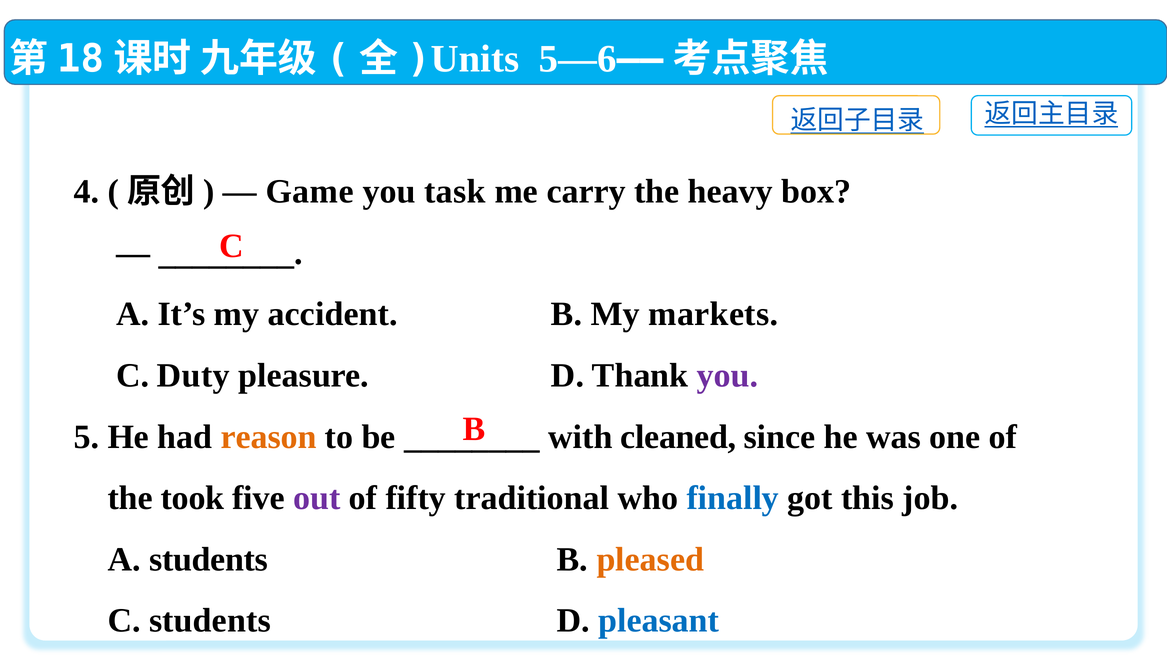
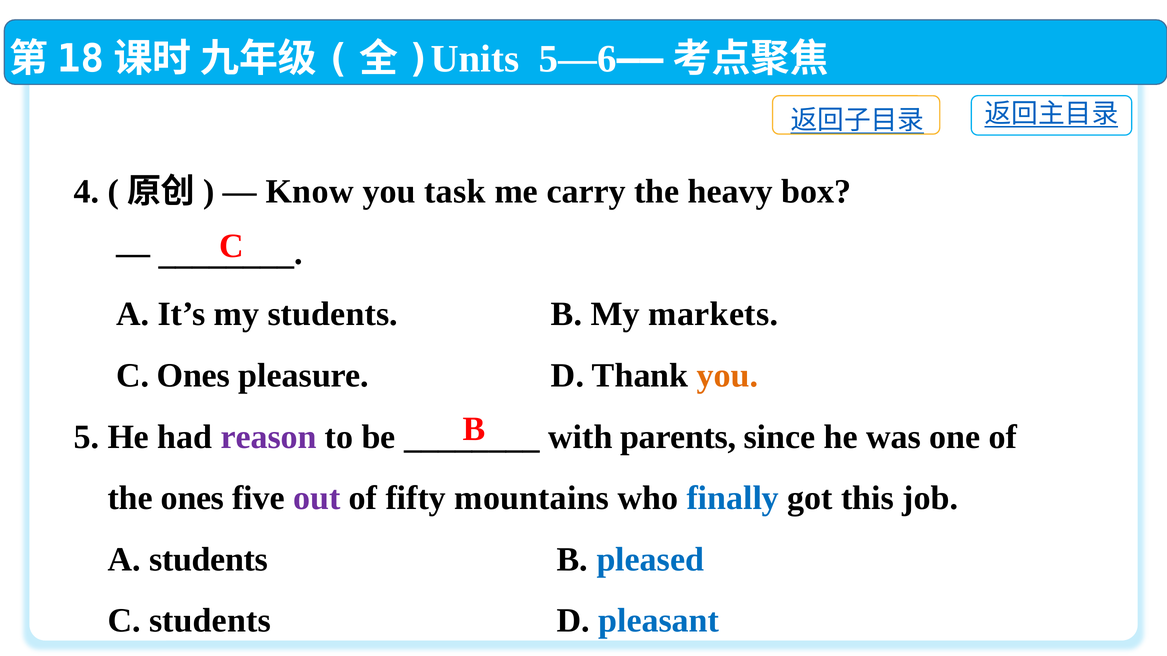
Game: Game -> Know
my accident: accident -> students
C Duty: Duty -> Ones
you at (727, 376) colour: purple -> orange
reason colour: orange -> purple
cleaned: cleaned -> parents
the took: took -> ones
traditional: traditional -> mountains
pleased colour: orange -> blue
